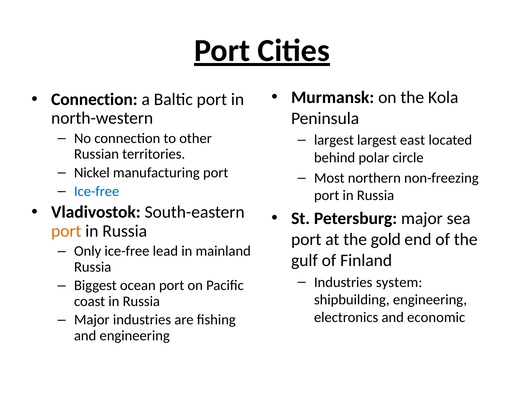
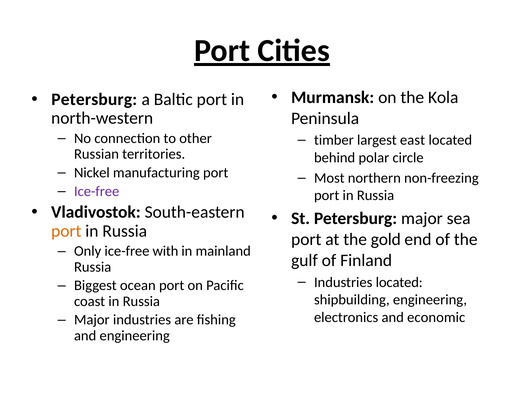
Connection at (94, 99): Connection -> Petersburg
largest at (334, 140): largest -> timber
Ice-free at (97, 191) colour: blue -> purple
lead: lead -> with
Industries system: system -> located
